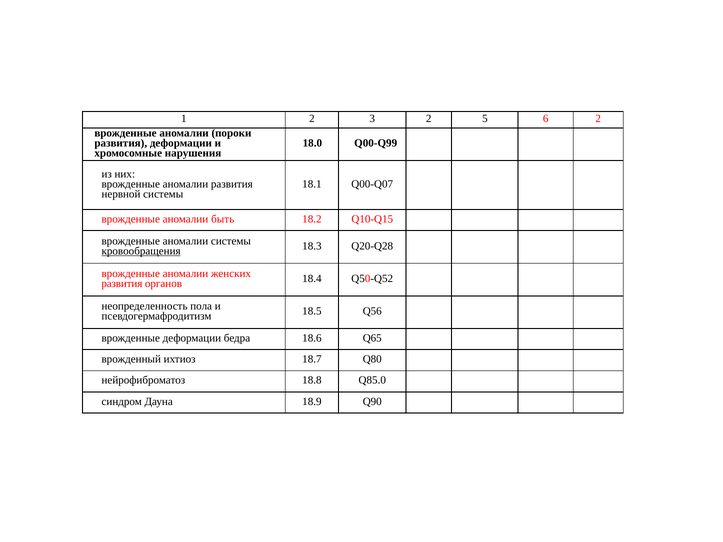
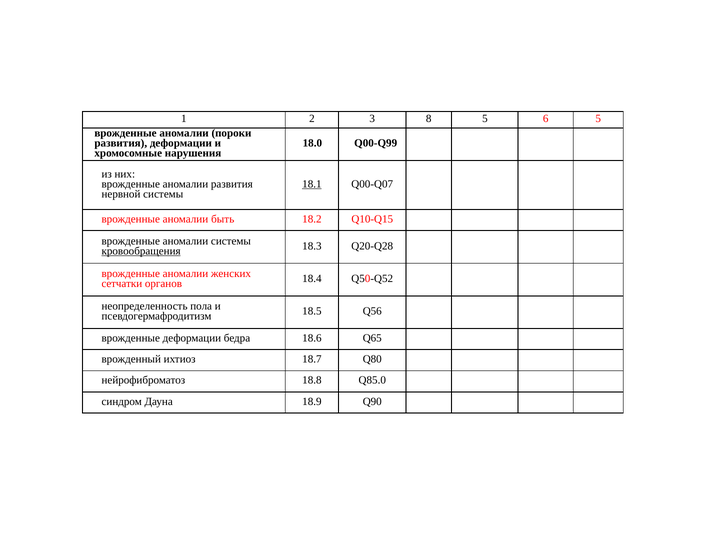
3 2: 2 -> 8
6 2: 2 -> 5
18.1 underline: none -> present
развития at (122, 284): развития -> сетчатки
